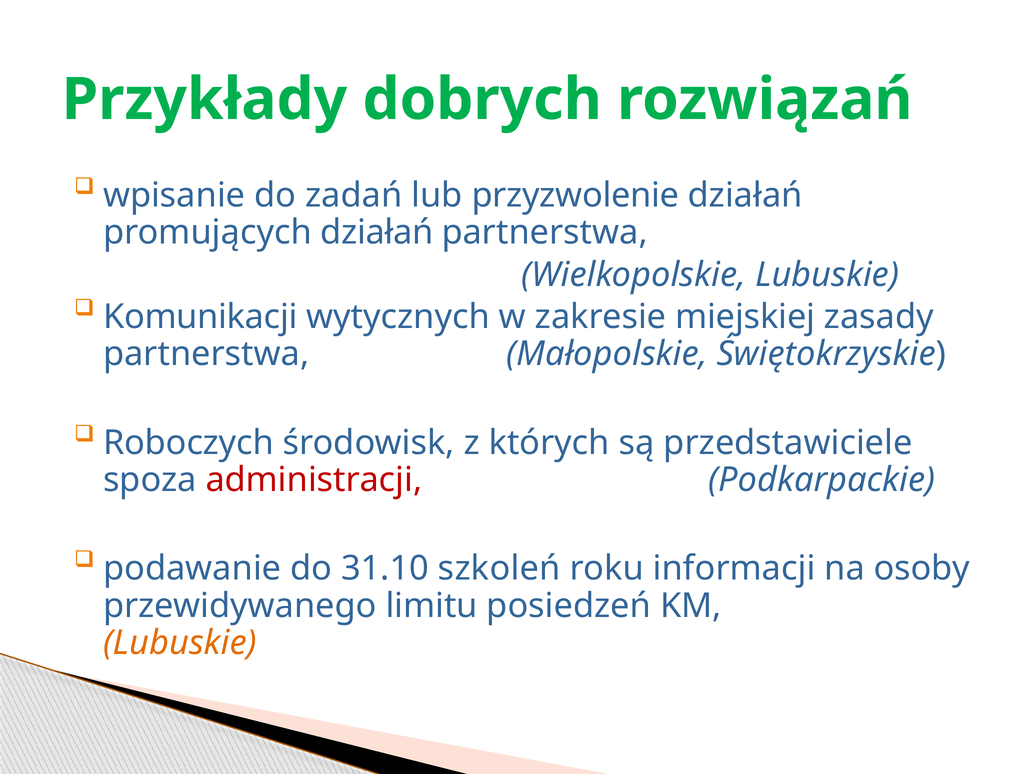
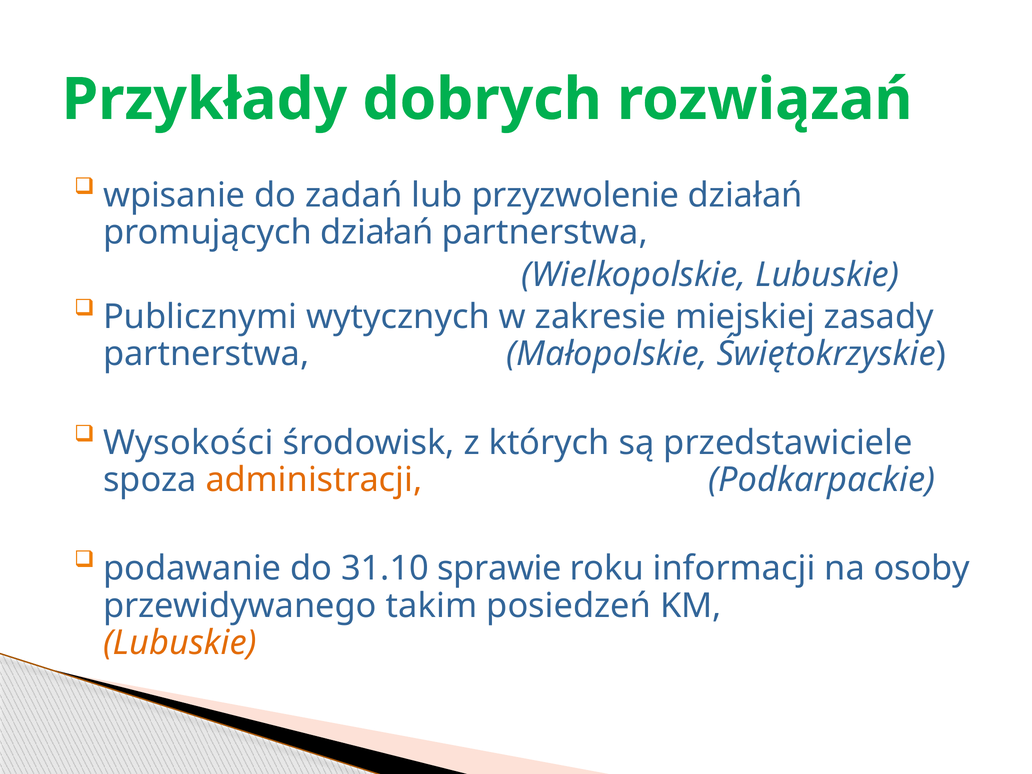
Komunikacji: Komunikacji -> Publicznymi
Roboczych: Roboczych -> Wysokości
administracji colour: red -> orange
szkoleń: szkoleń -> sprawie
limitu: limitu -> takim
